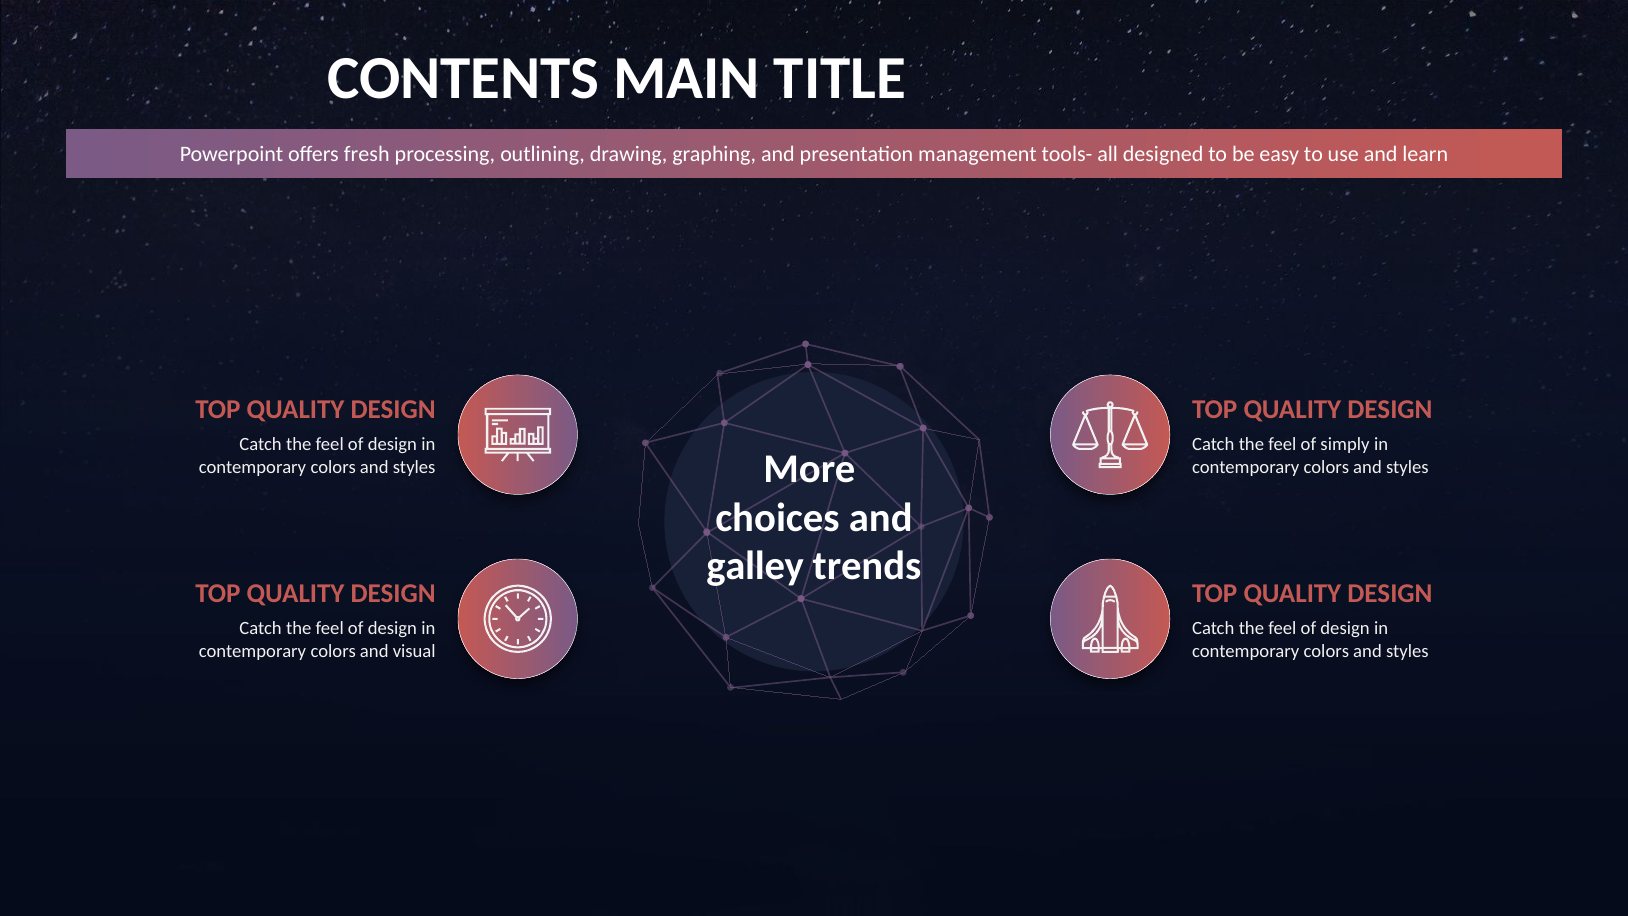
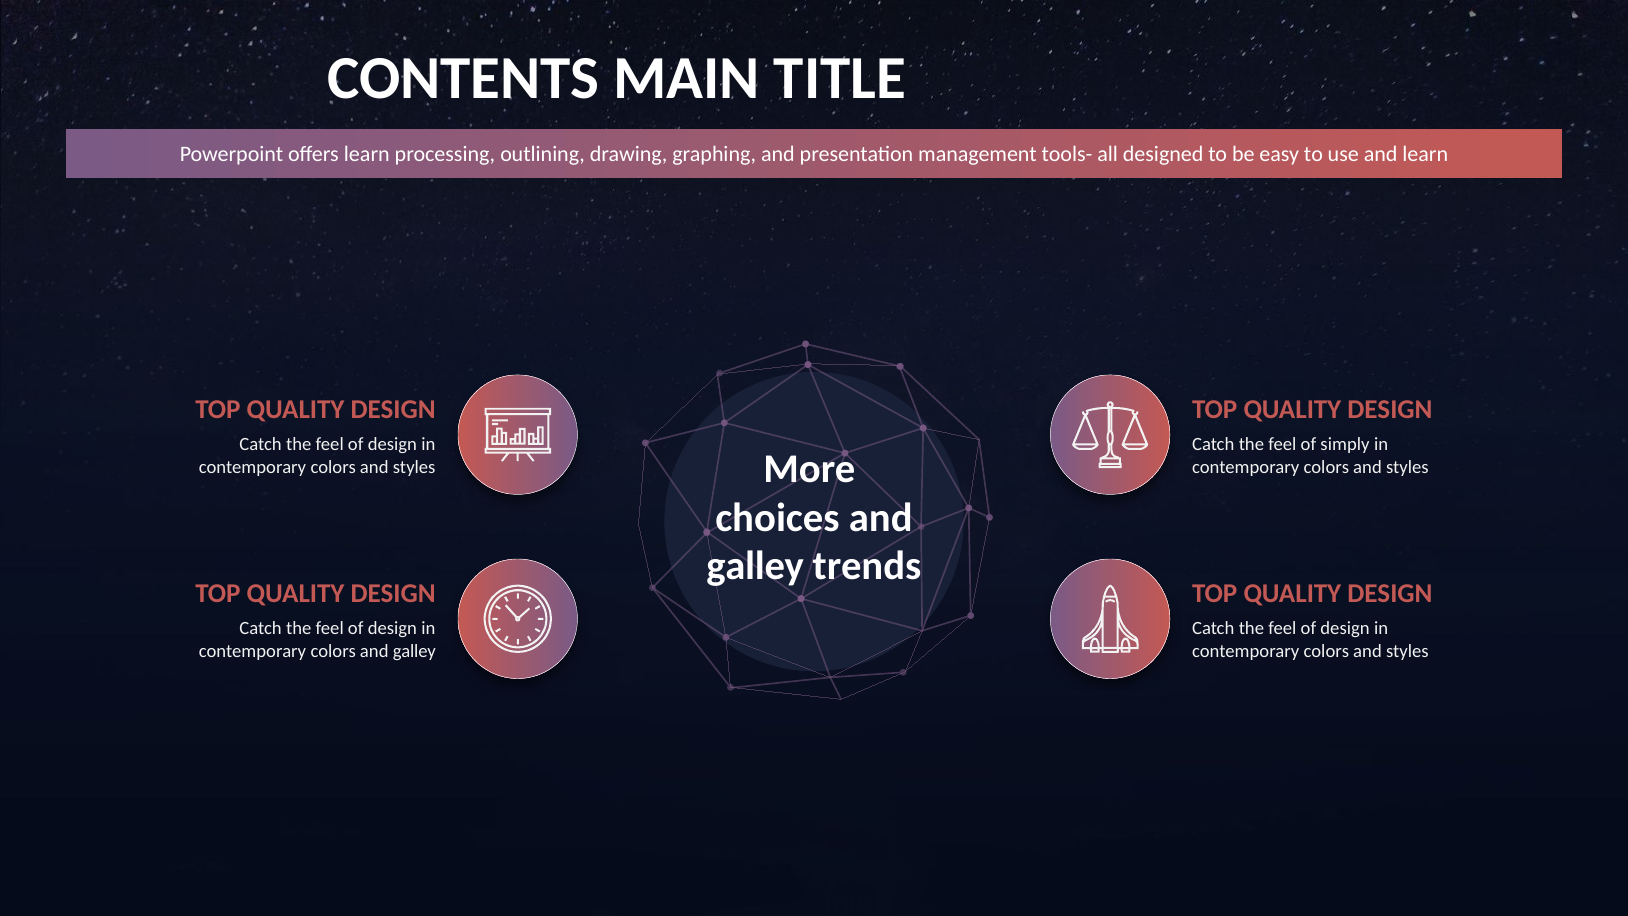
offers fresh: fresh -> learn
colors and visual: visual -> galley
